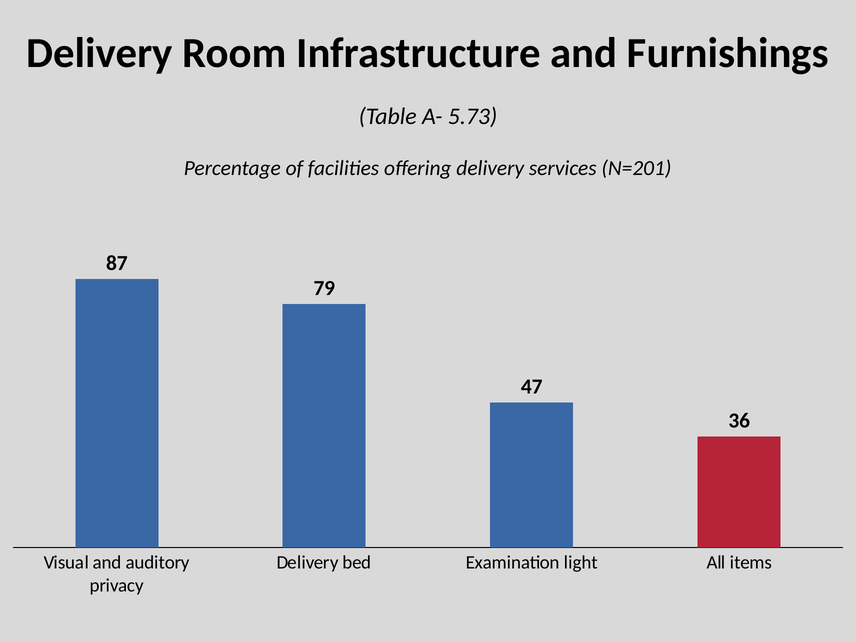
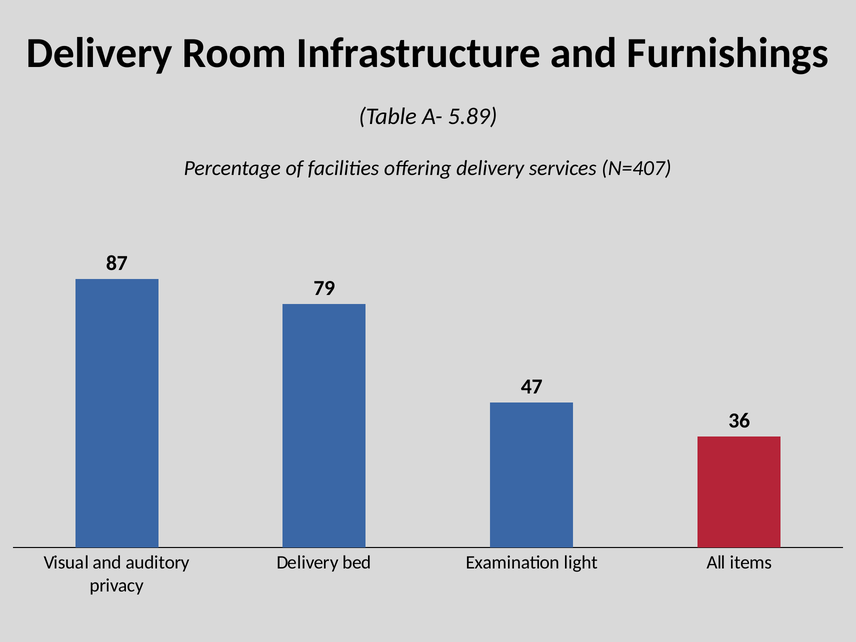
5.73: 5.73 -> 5.89
N=201: N=201 -> N=407
